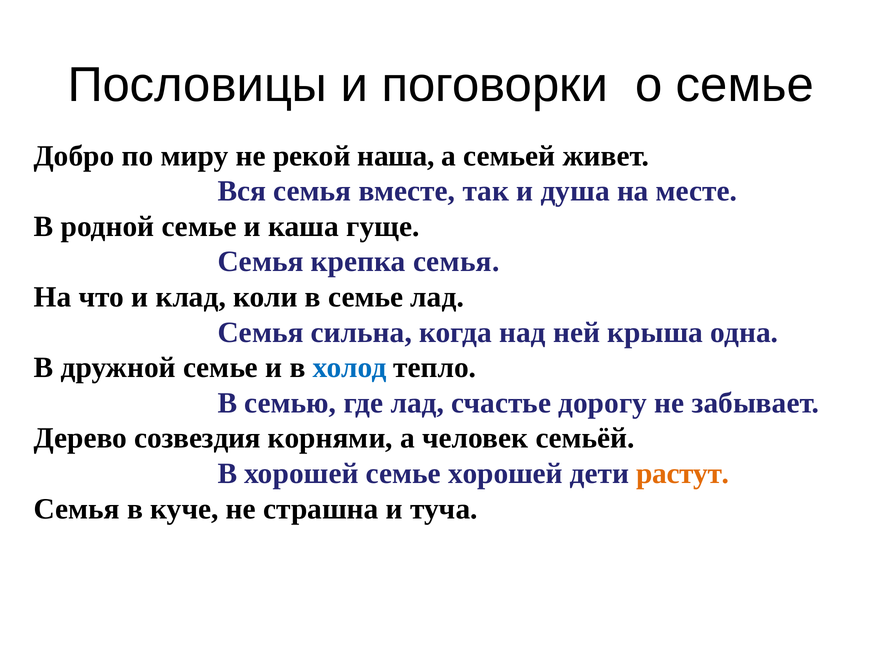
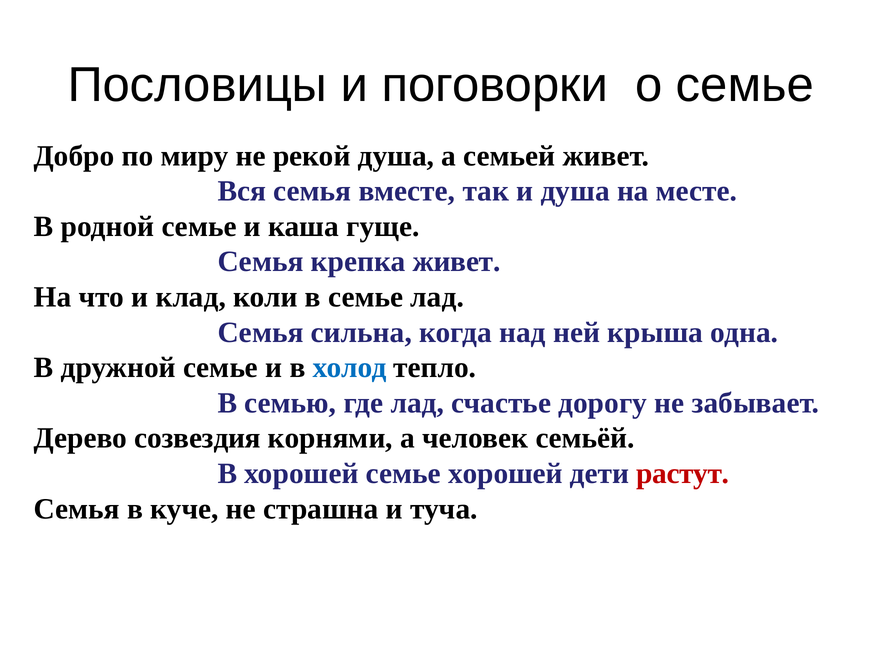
рекой наша: наша -> душа
крепка семья: семья -> живет
растут colour: orange -> red
